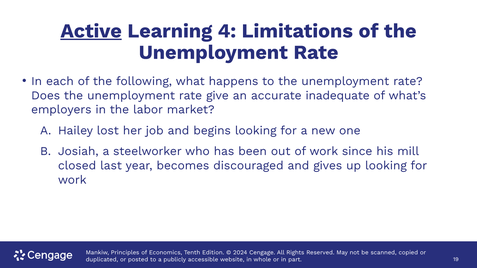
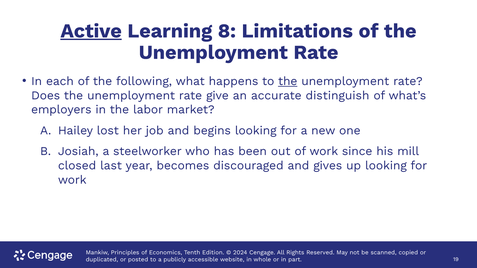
4: 4 -> 8
the at (288, 81) underline: none -> present
inadequate: inadequate -> distinguish
